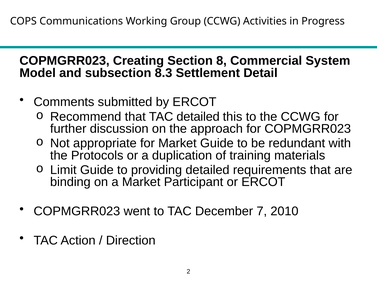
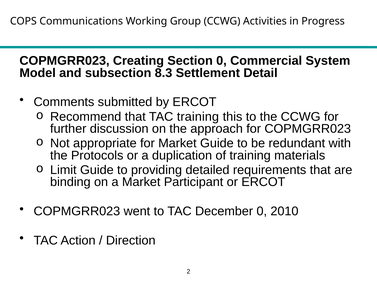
Section 8: 8 -> 0
TAC detailed: detailed -> training
December 7: 7 -> 0
